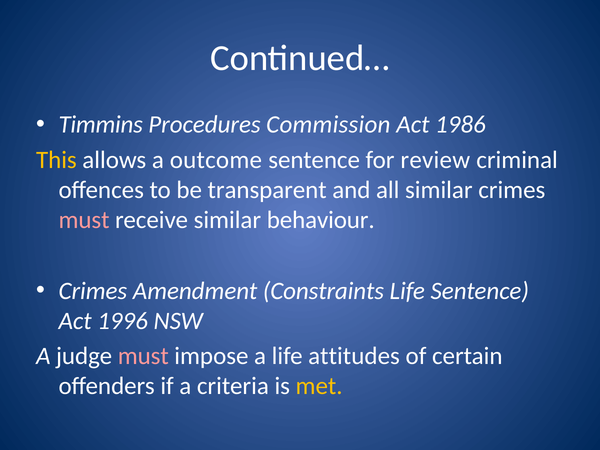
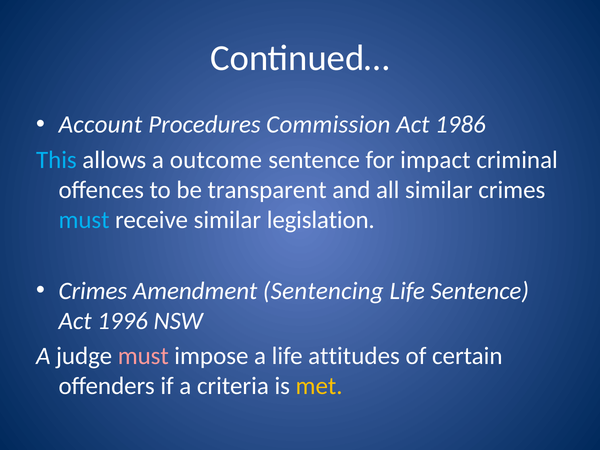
Timmins: Timmins -> Account
This colour: yellow -> light blue
review: review -> impact
must at (84, 220) colour: pink -> light blue
behaviour: behaviour -> legislation
Constraints: Constraints -> Sentencing
